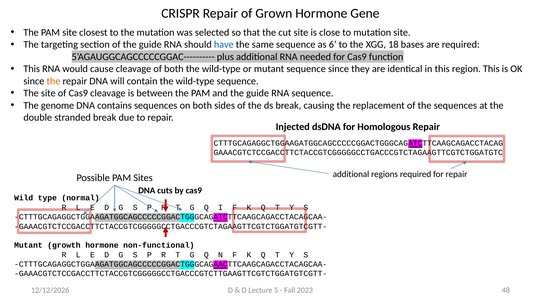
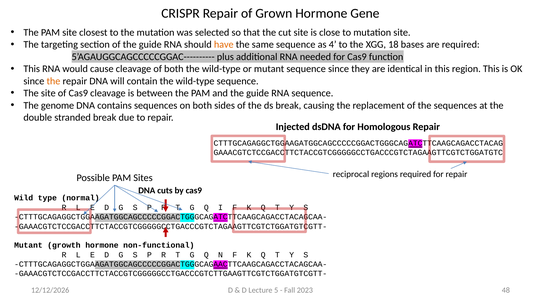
have colour: blue -> orange
6: 6 -> 4
additional at (351, 174): additional -> reciprocal
